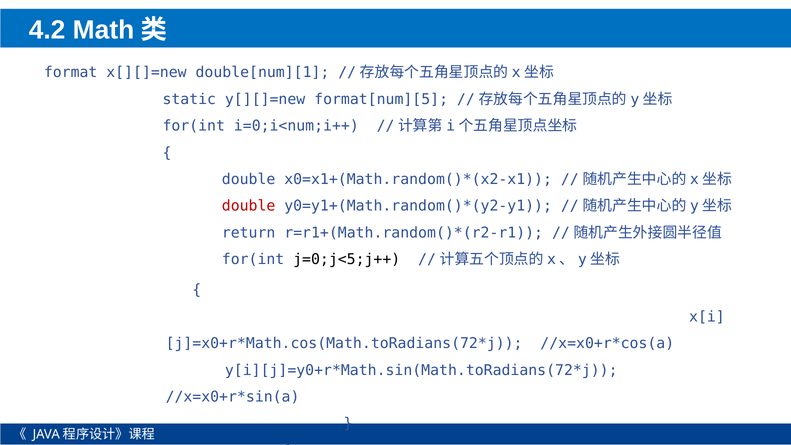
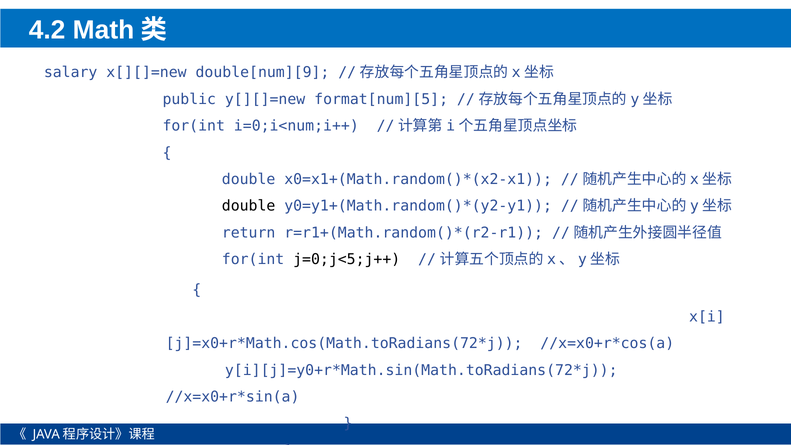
format: format -> salary
double[num][1: double[num][1 -> double[num][9
static: static -> public
double at (249, 206) colour: red -> black
